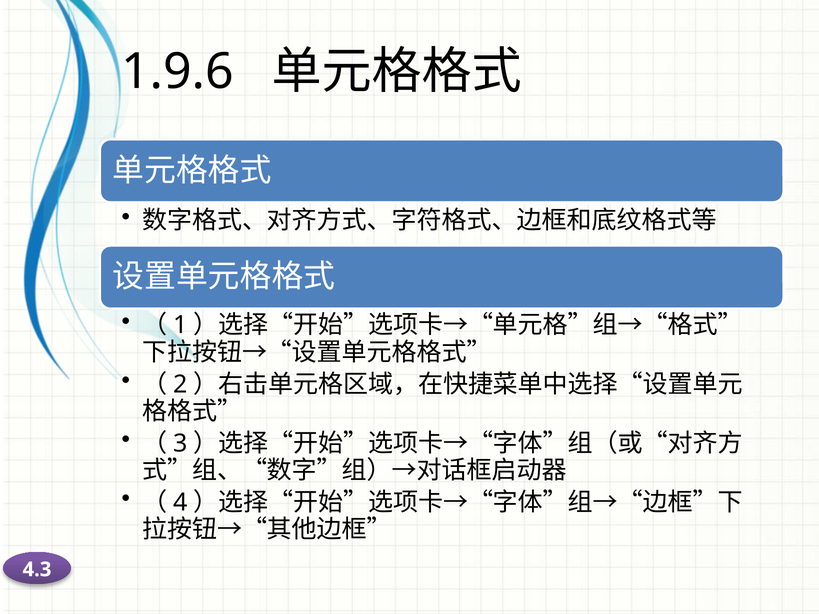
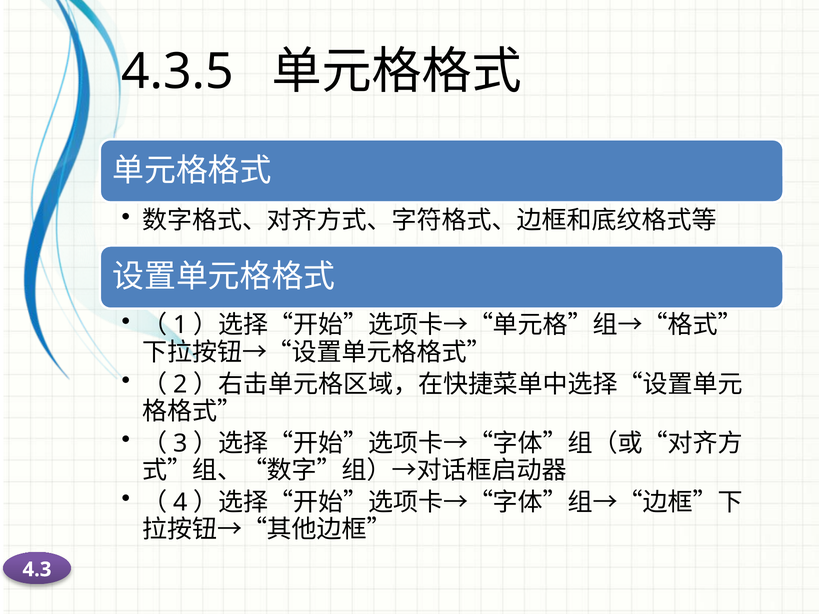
1.9.6: 1.9.6 -> 4.3.5
